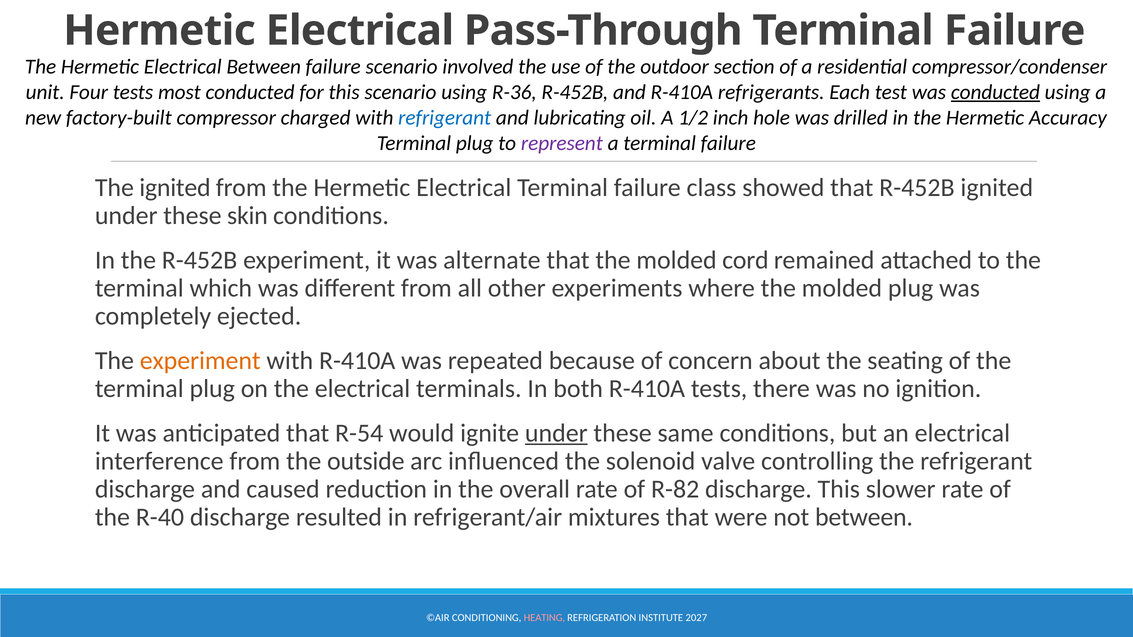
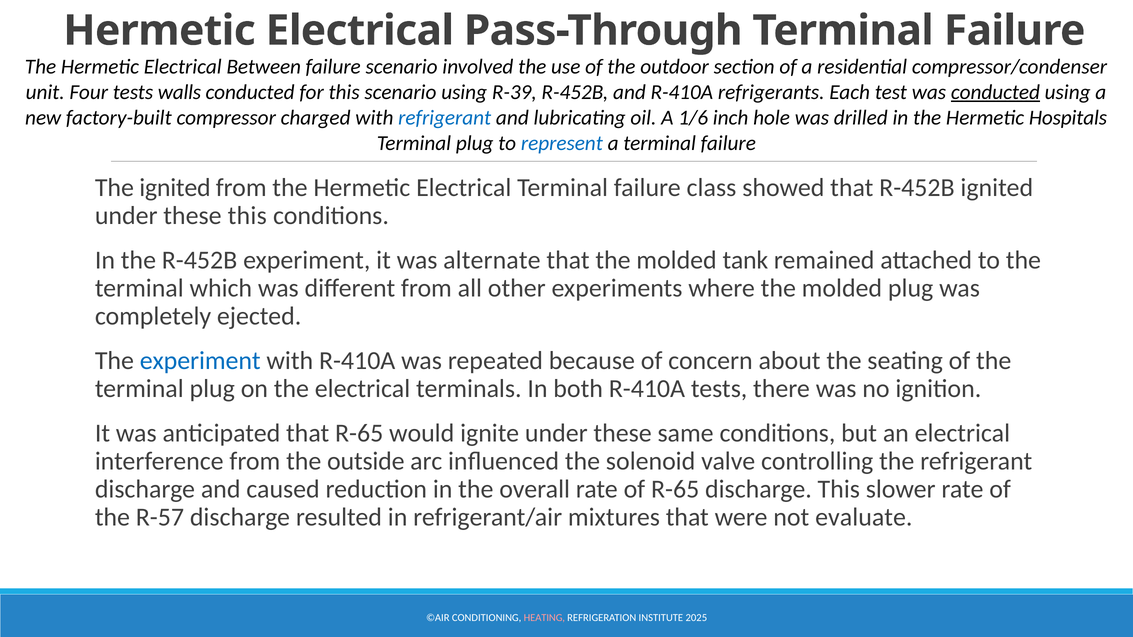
most: most -> walls
R-36: R-36 -> R-39
1/2: 1/2 -> 1/6
Accuracy: Accuracy -> Hospitals
represent colour: purple -> blue
these skin: skin -> this
cord: cord -> tank
experiment at (200, 361) colour: orange -> blue
that R-54: R-54 -> R-65
under at (556, 433) underline: present -> none
of R-82: R-82 -> R-65
R-40: R-40 -> R-57
not between: between -> evaluate
2027: 2027 -> 2025
